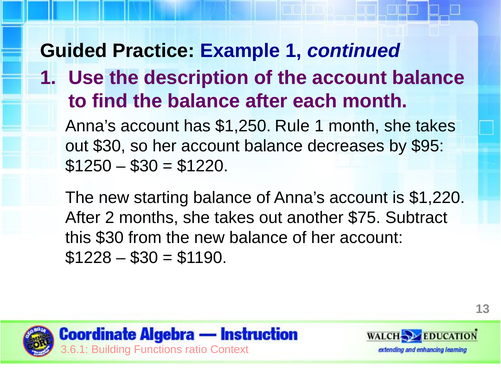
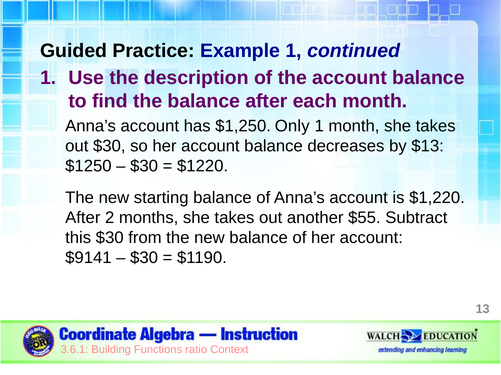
Rule: Rule -> Only
$95: $95 -> $13
$75: $75 -> $55
$1228: $1228 -> $9141
